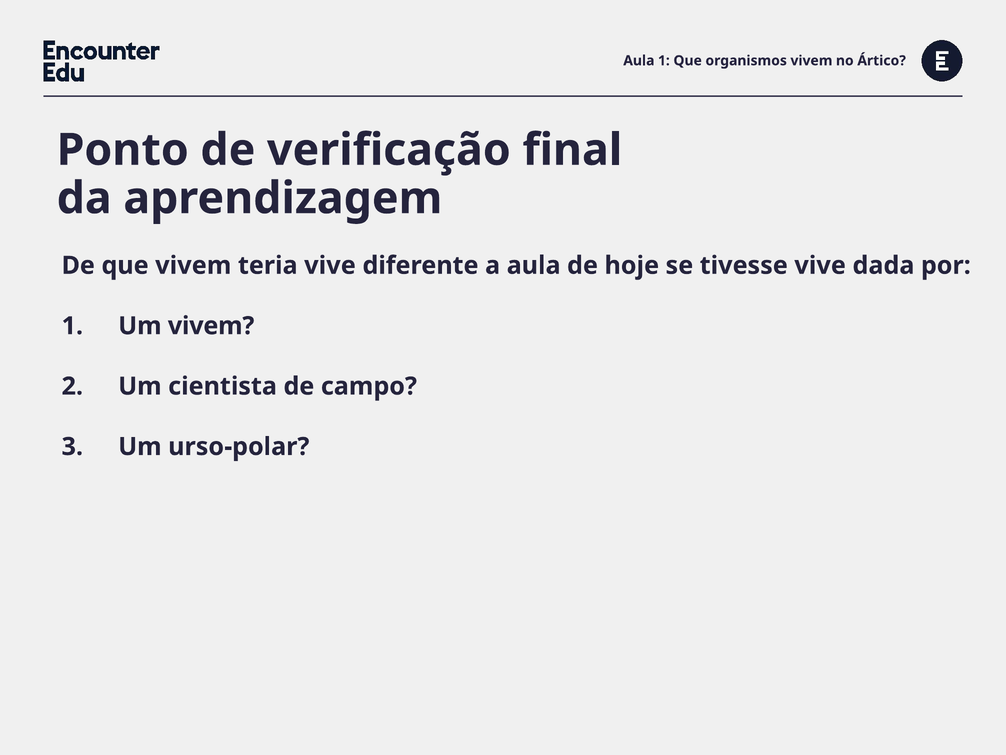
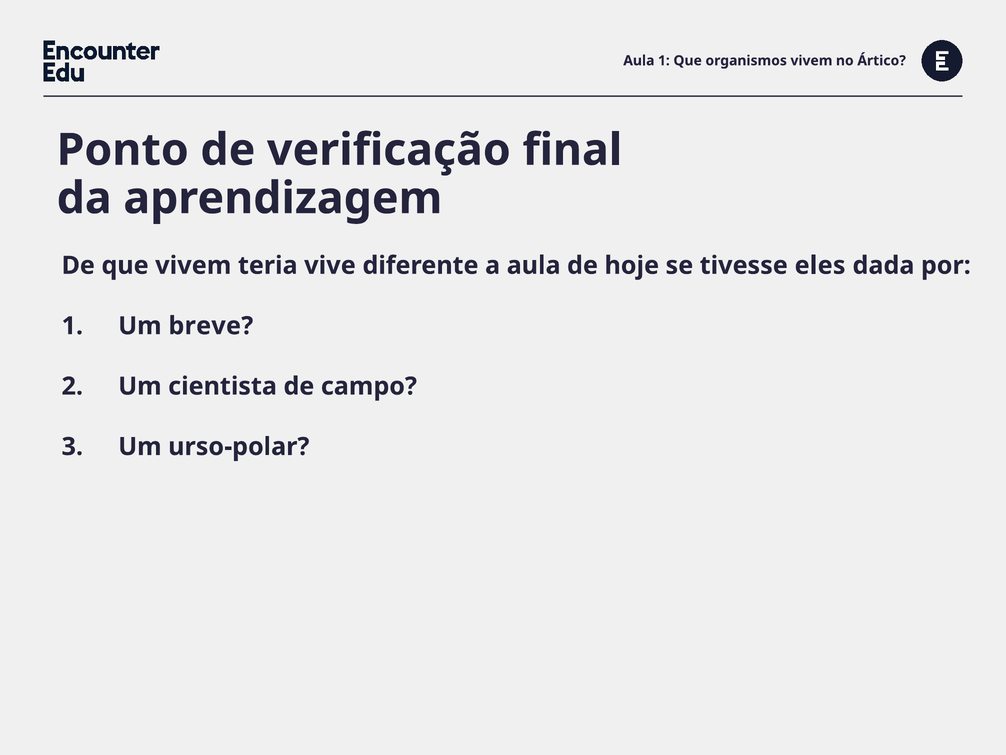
tivesse vive: vive -> eles
Um vivem: vivem -> breve
